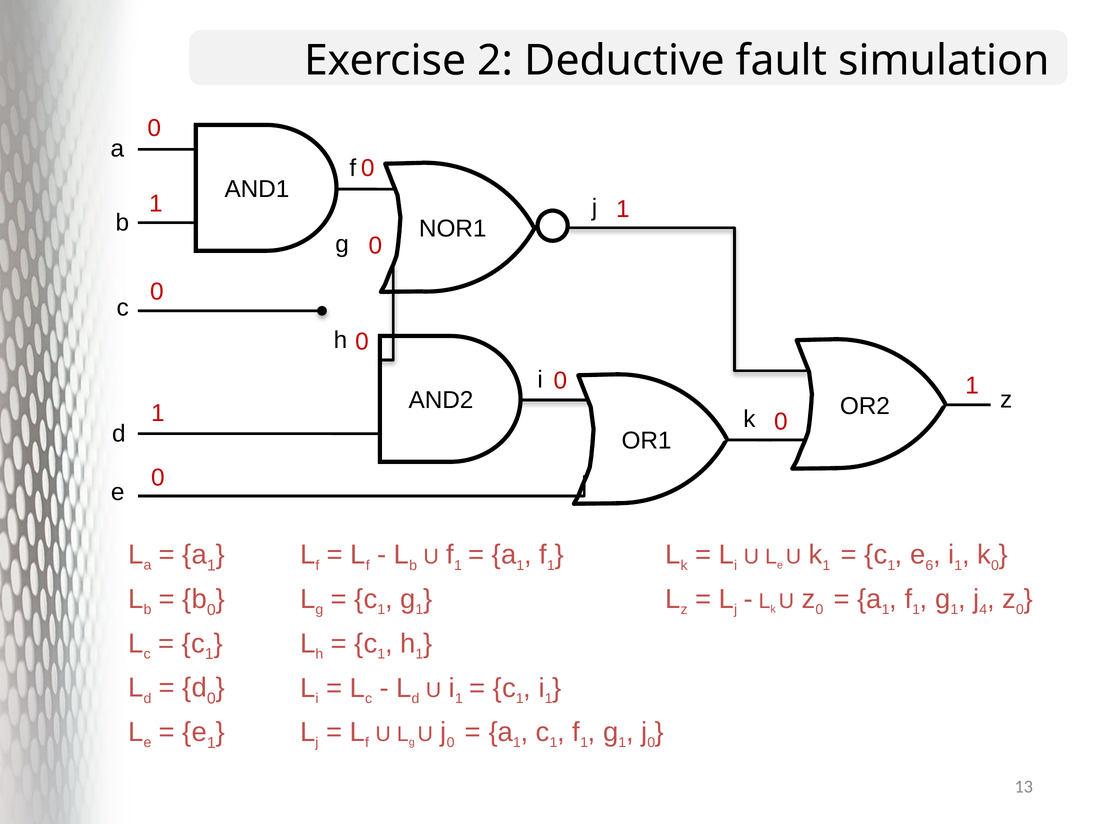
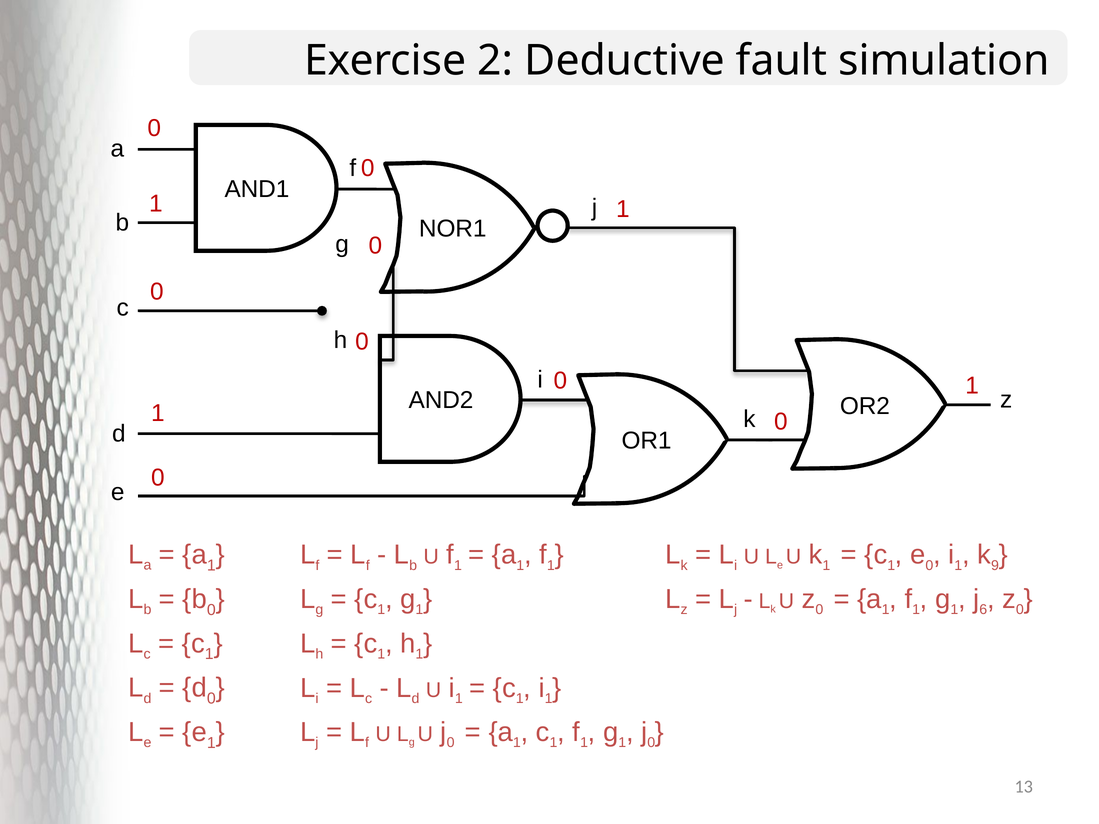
e 6: 6 -> 0
k 0: 0 -> 9
4: 4 -> 6
